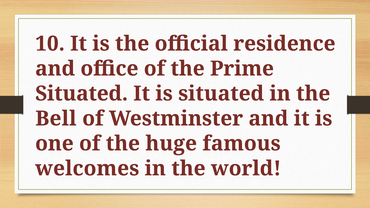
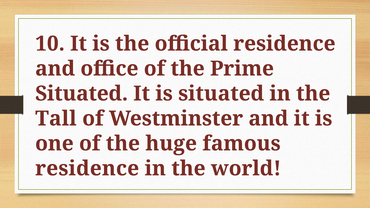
Bell: Bell -> Tall
welcomes at (87, 169): welcomes -> residence
